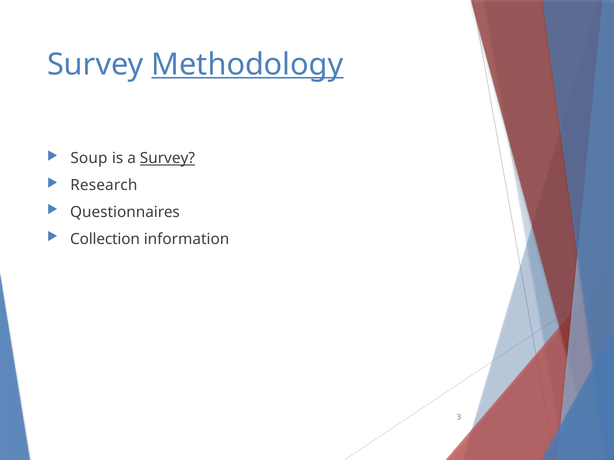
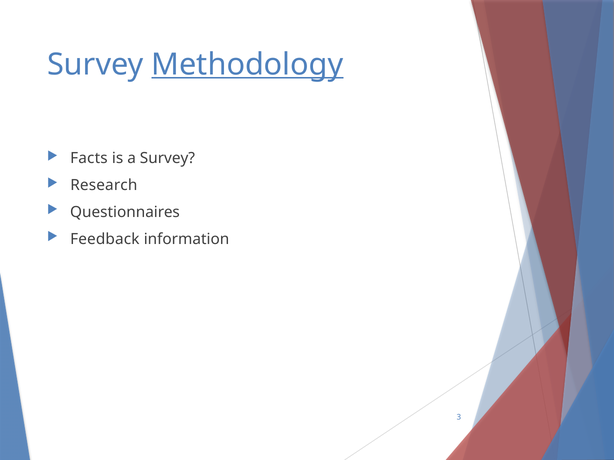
Soup: Soup -> Facts
Survey at (167, 158) underline: present -> none
Collection: Collection -> Feedback
